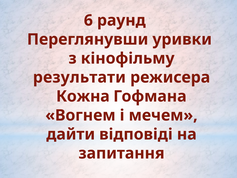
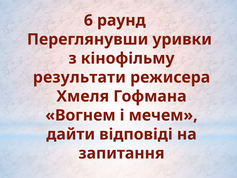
Кожна: Кожна -> Хмеля
